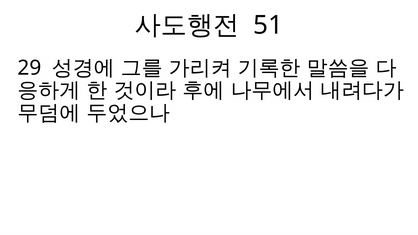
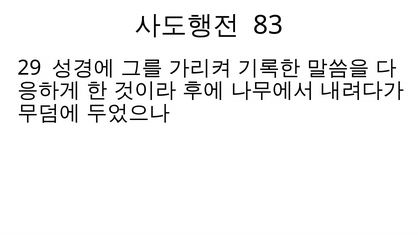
51: 51 -> 83
